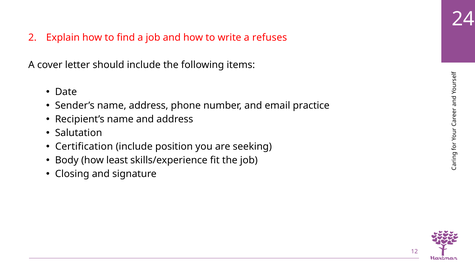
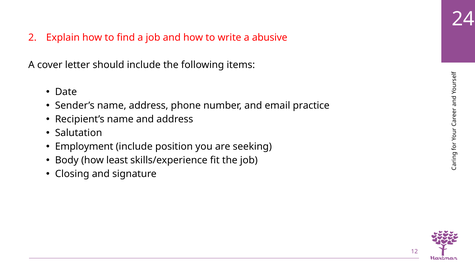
refuses: refuses -> abusive
Certification: Certification -> Employment
